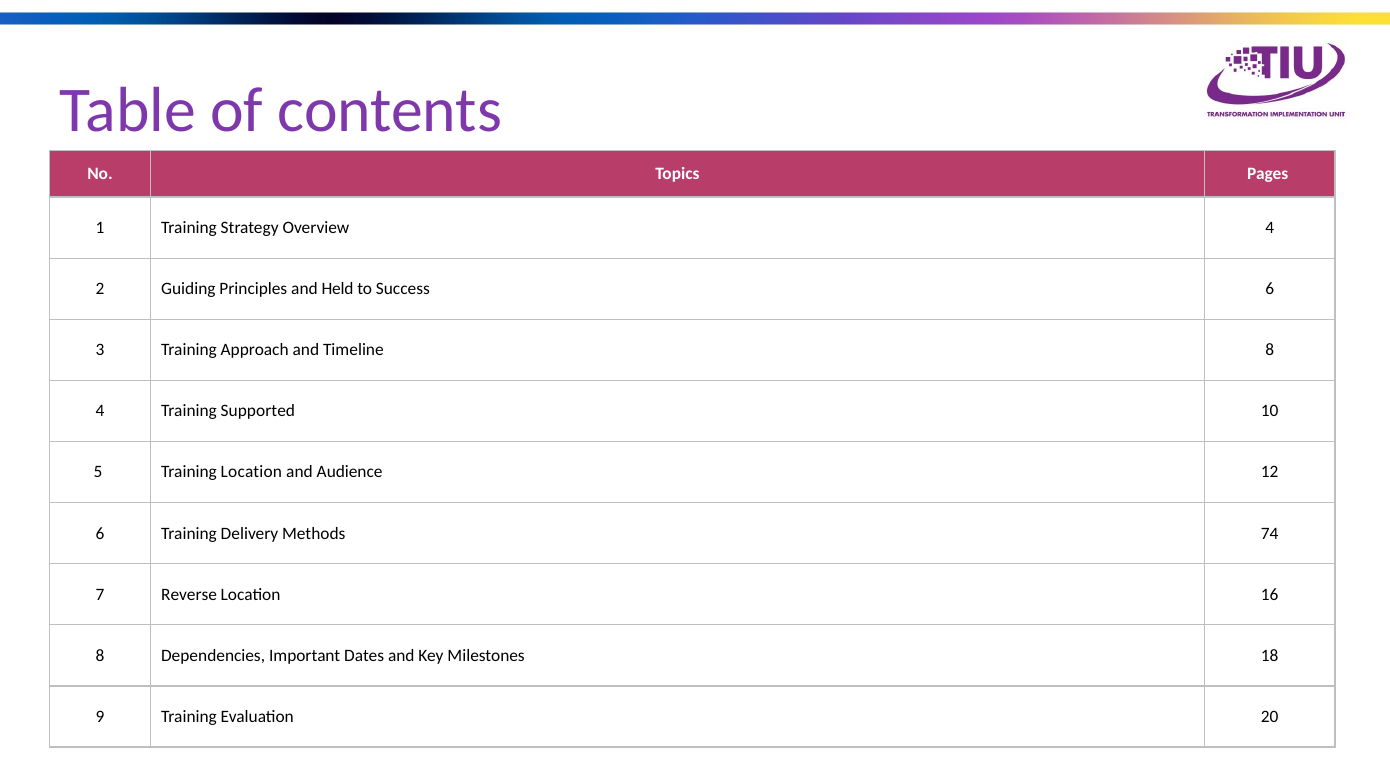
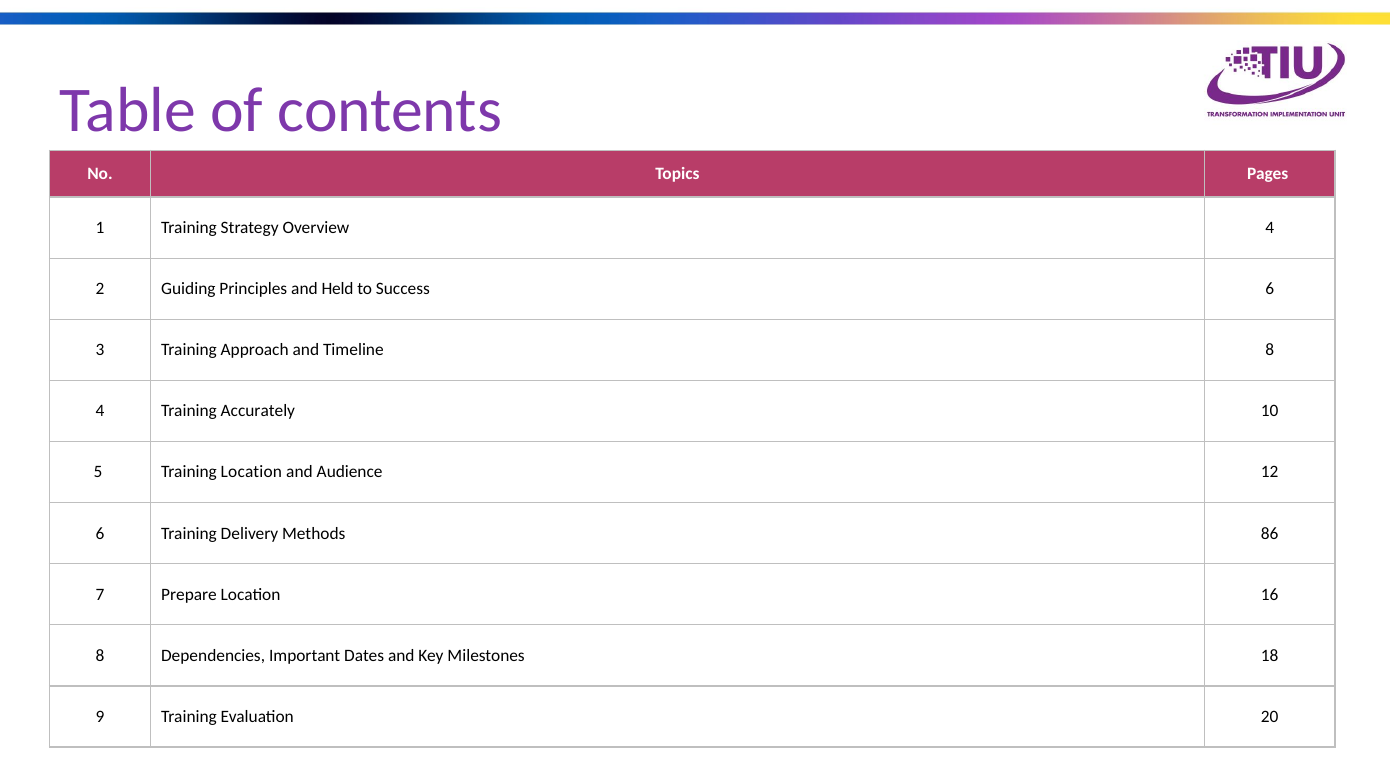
Supported: Supported -> Accurately
74: 74 -> 86
Reverse: Reverse -> Prepare
